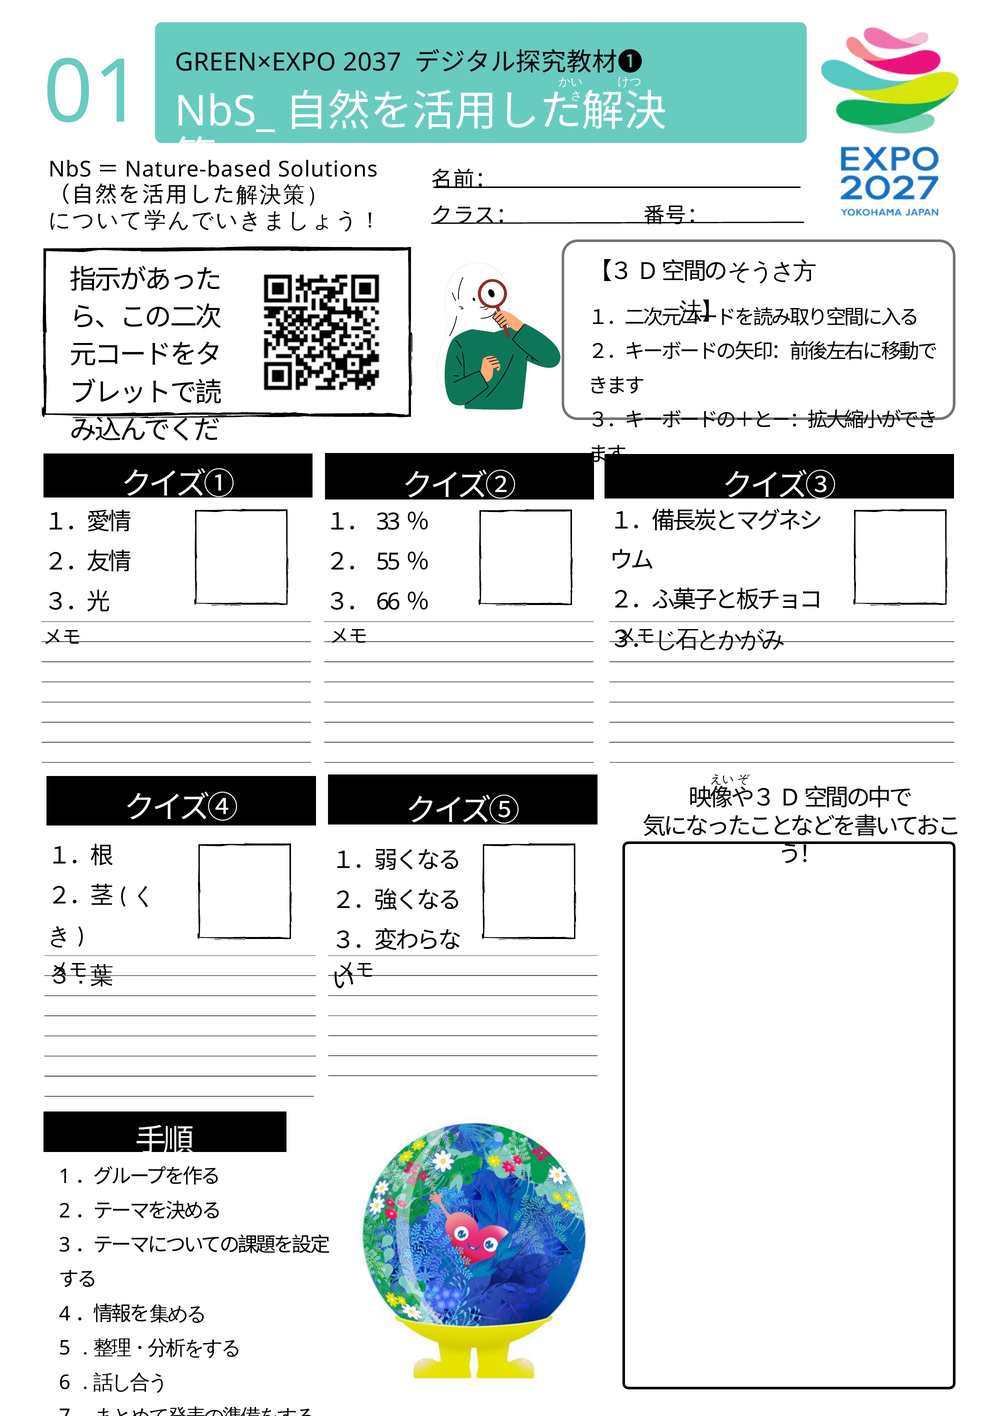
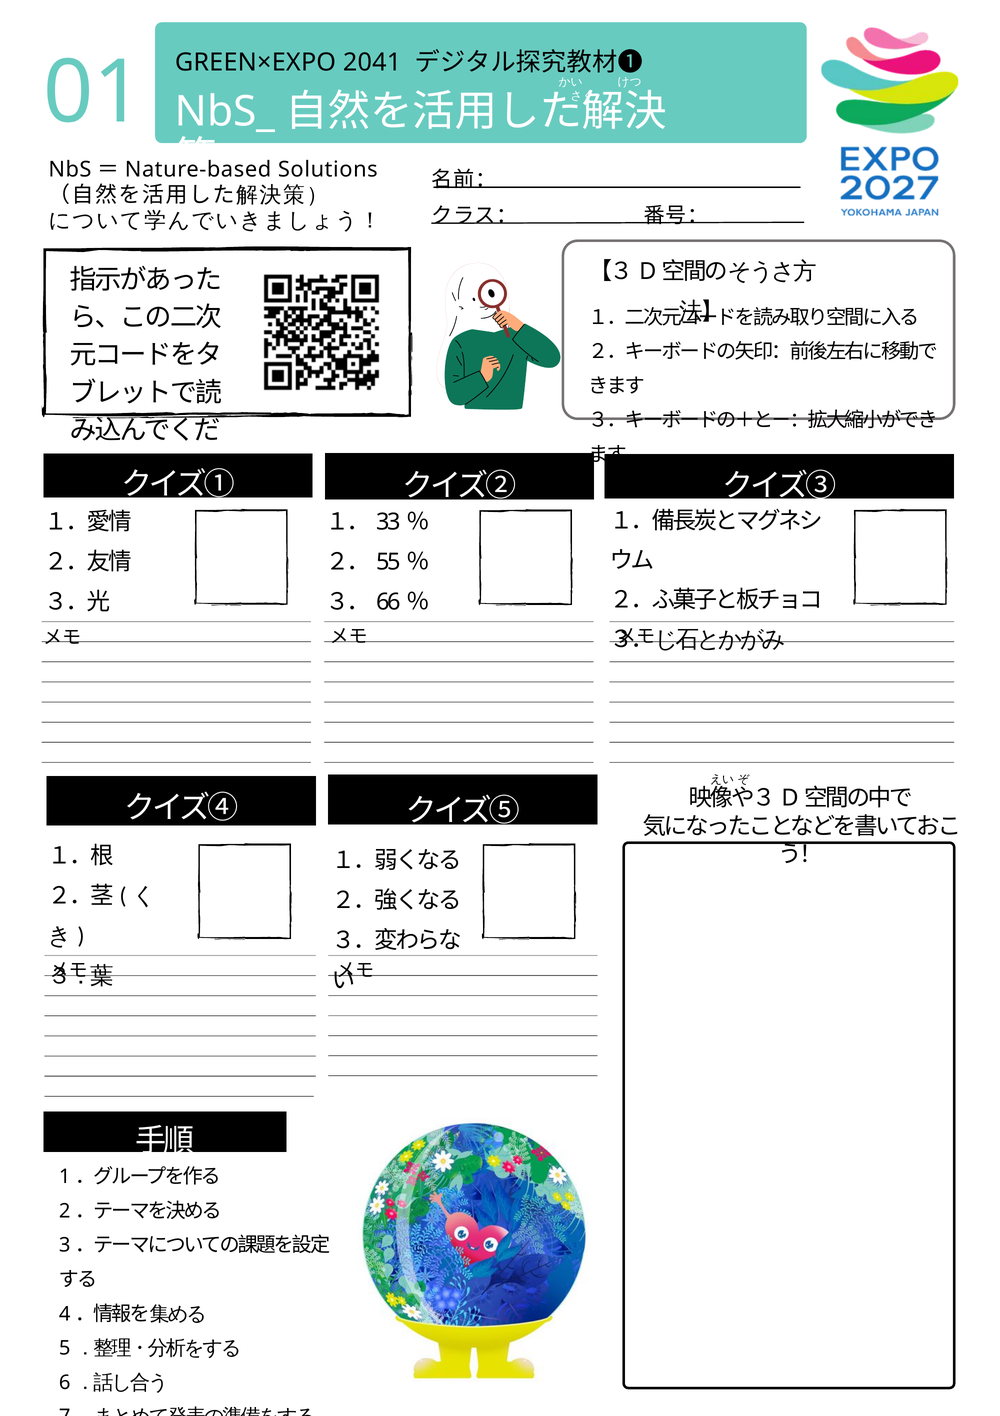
2037: 2037 -> 2041
